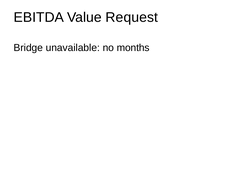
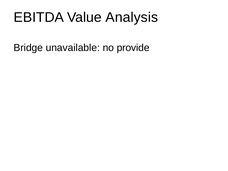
Request: Request -> Analysis
months: months -> provide
